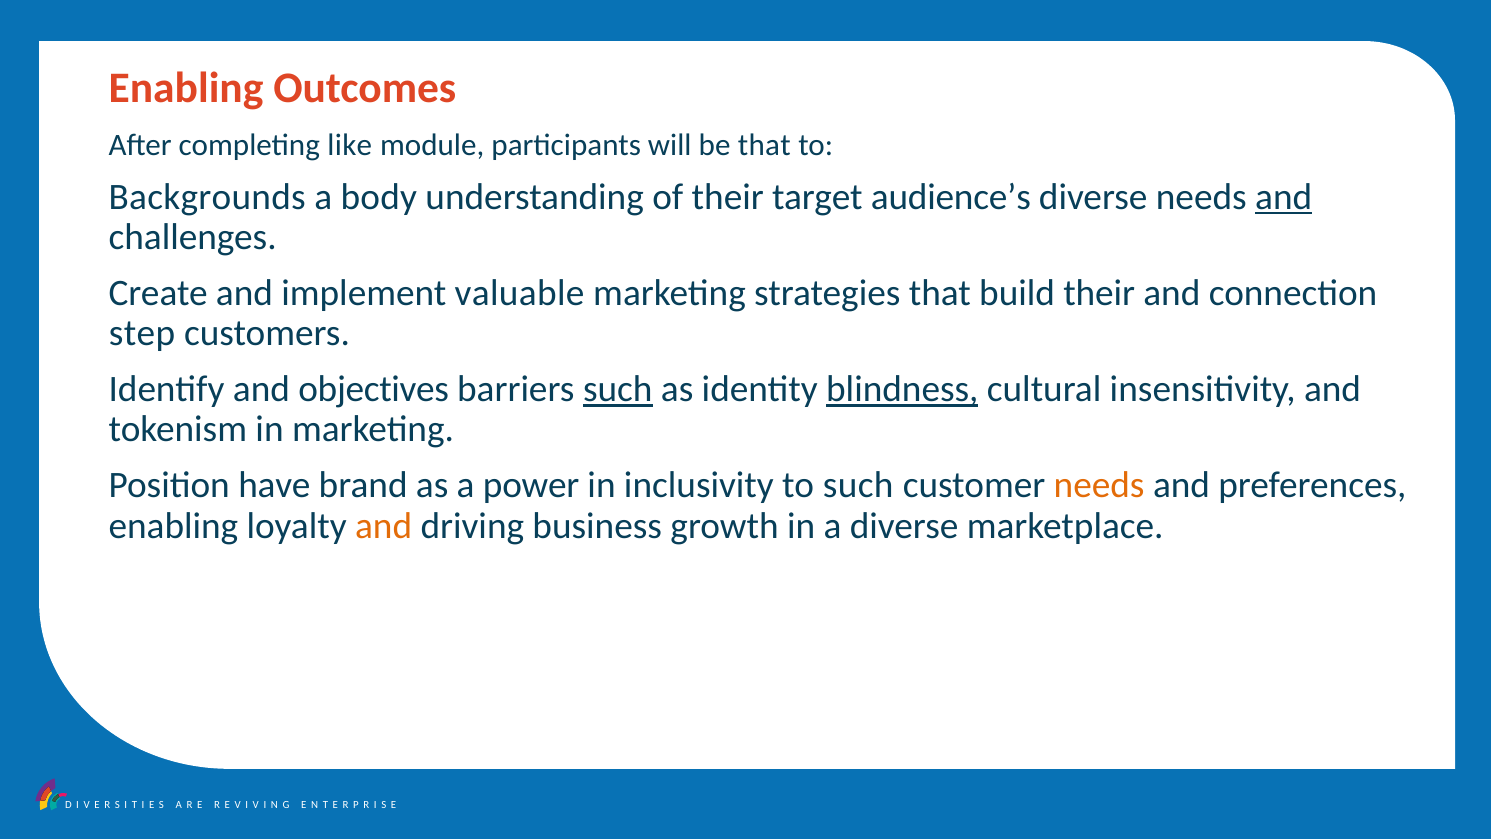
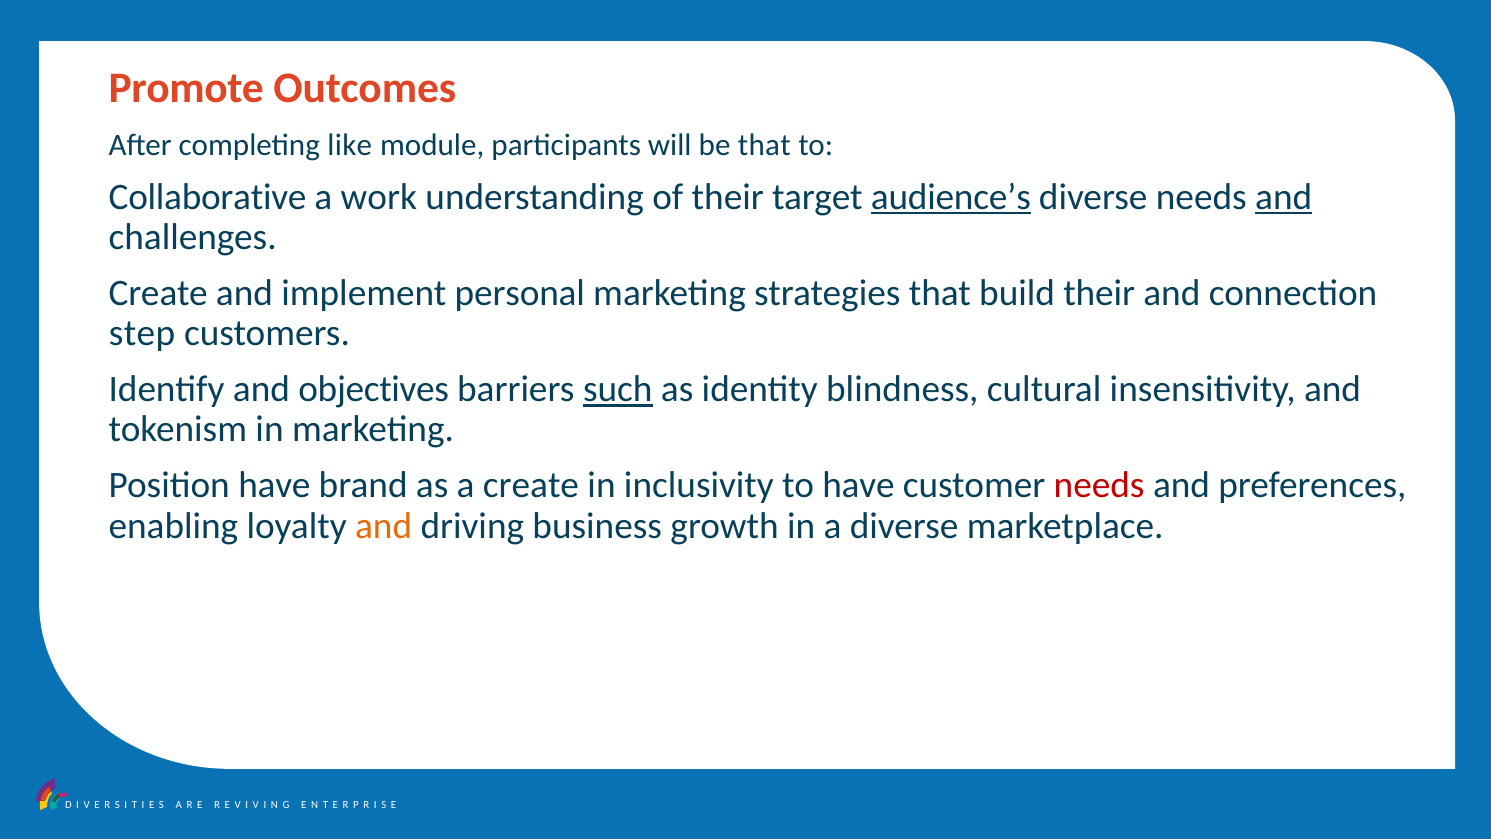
Enabling at (186, 88): Enabling -> Promote
Backgrounds: Backgrounds -> Collaborative
body: body -> work
audience’s underline: none -> present
valuable: valuable -> personal
blindness underline: present -> none
a power: power -> create
to such: such -> have
needs at (1099, 485) colour: orange -> red
